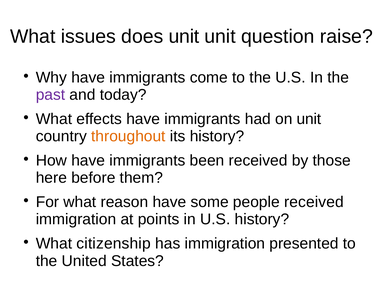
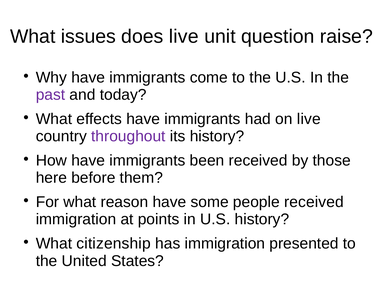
does unit: unit -> live
on unit: unit -> live
throughout colour: orange -> purple
